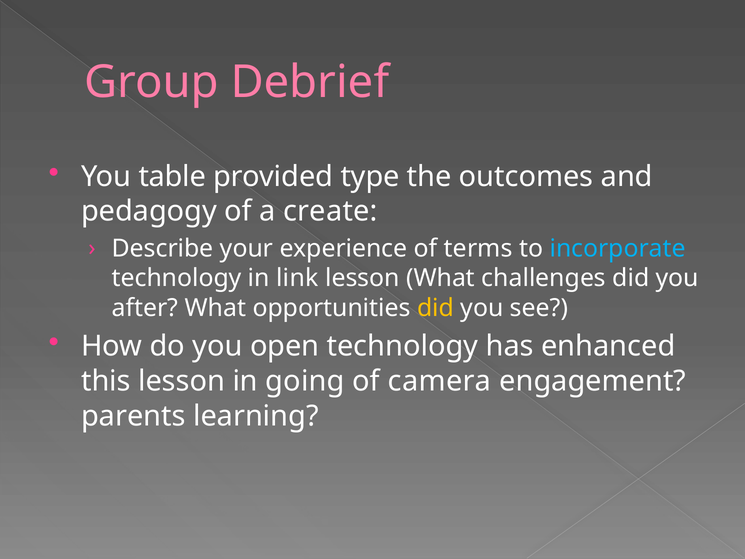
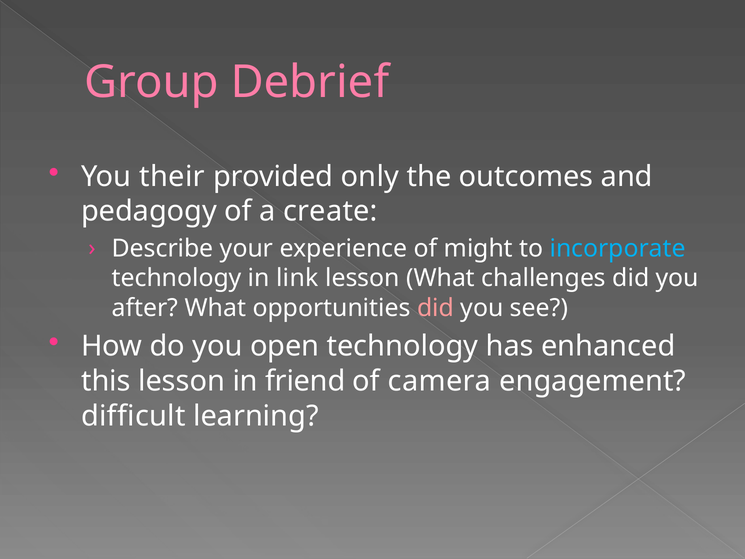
table: table -> their
type: type -> only
terms: terms -> might
did at (436, 308) colour: yellow -> pink
going: going -> friend
parents: parents -> difficult
